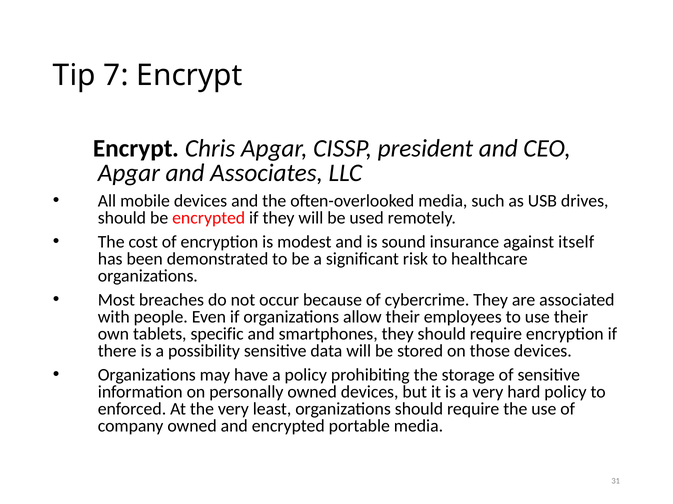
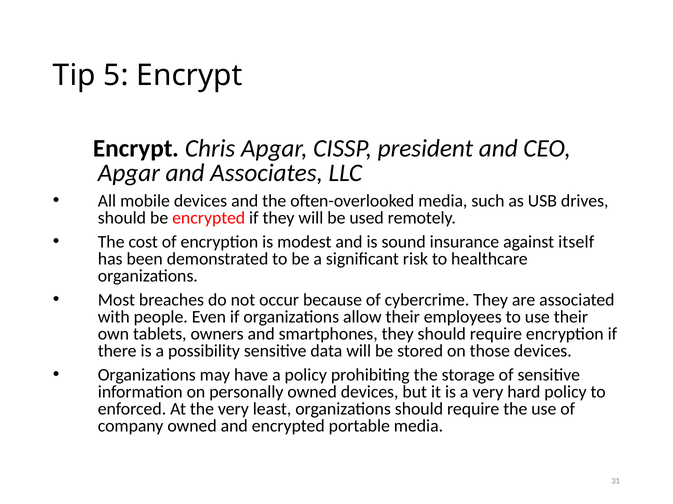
7: 7 -> 5
specific: specific -> owners
